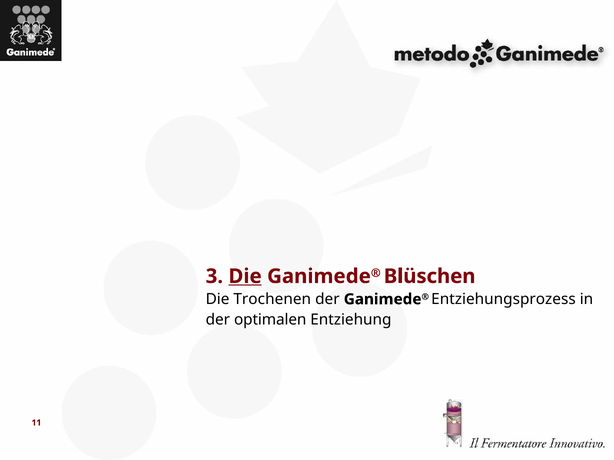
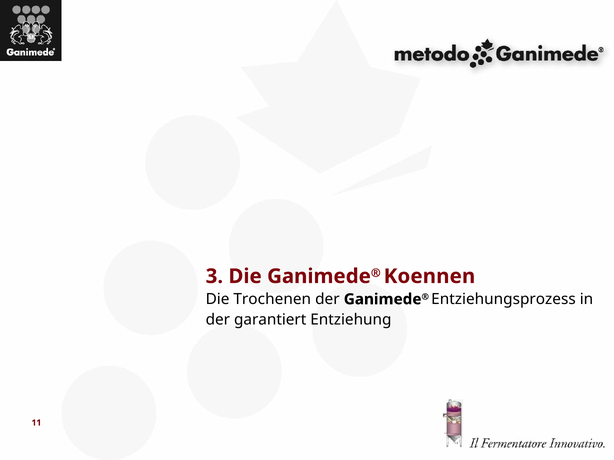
Die at (245, 277) underline: present -> none
Blüschen: Blüschen -> Koennen
optimalen: optimalen -> garantiert
